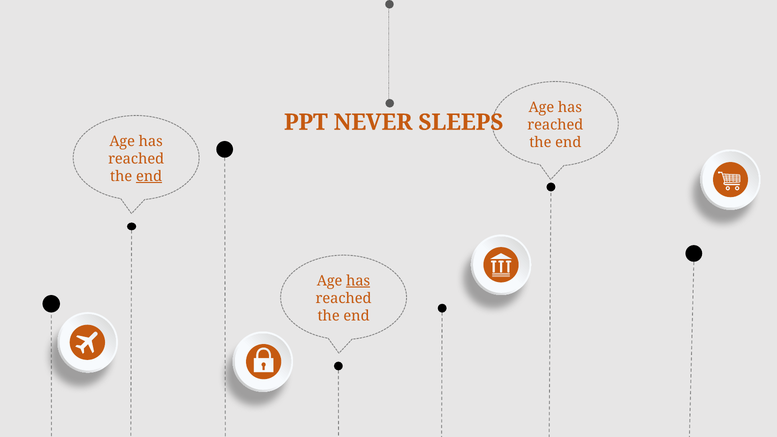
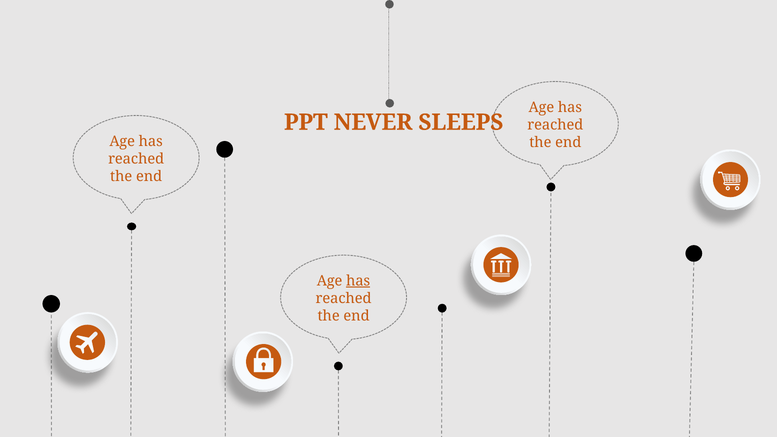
end at (149, 176) underline: present -> none
